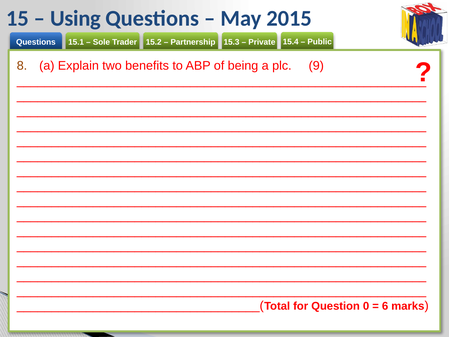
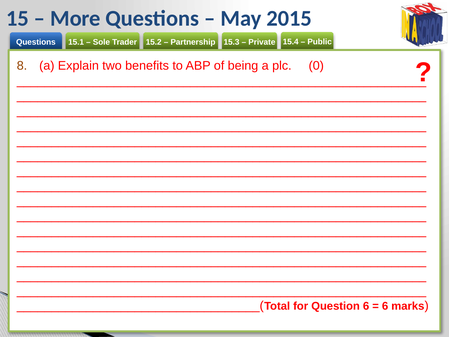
Using: Using -> More
9: 9 -> 0
Question 0: 0 -> 6
